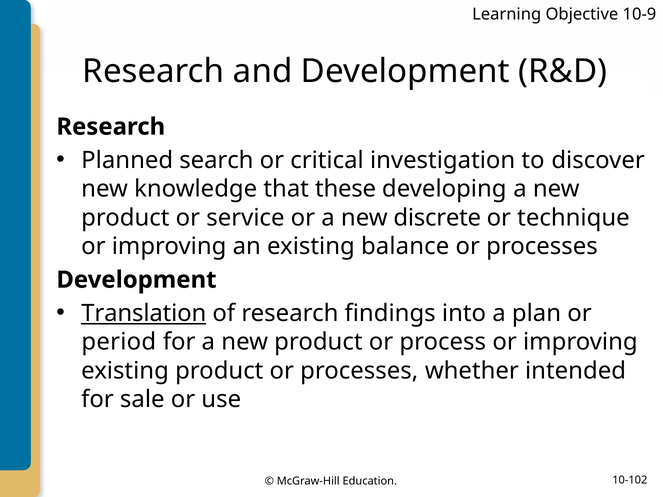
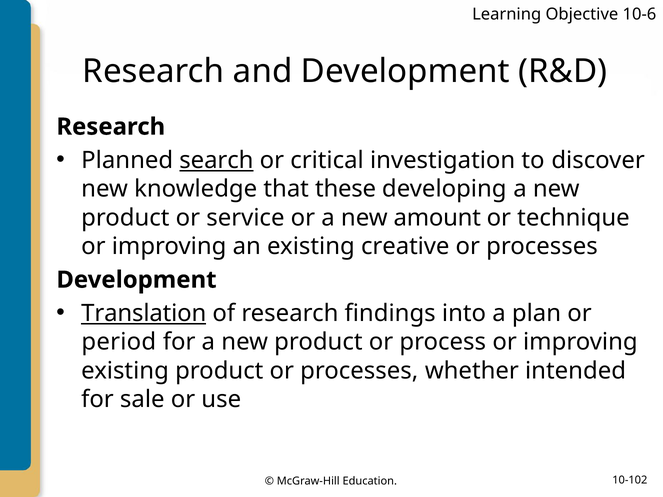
10-9: 10-9 -> 10-6
search underline: none -> present
discrete: discrete -> amount
balance: balance -> creative
